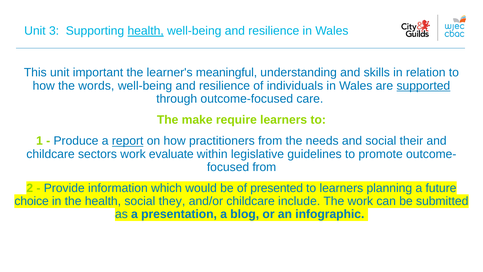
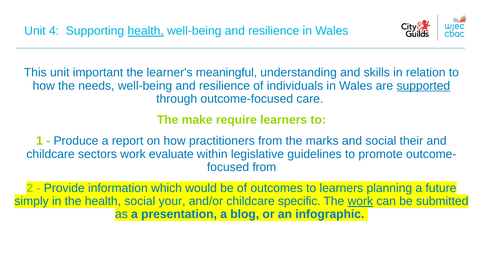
3: 3 -> 4
words: words -> needs
report underline: present -> none
needs: needs -> marks
presented: presented -> outcomes
choice: choice -> simply
they: they -> your
include: include -> specific
work at (360, 201) underline: none -> present
